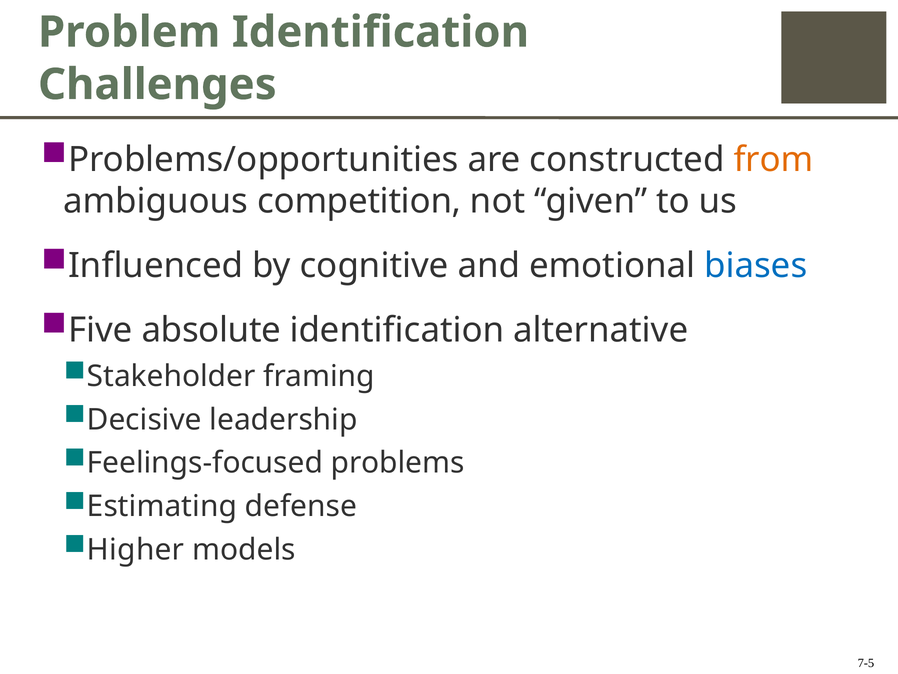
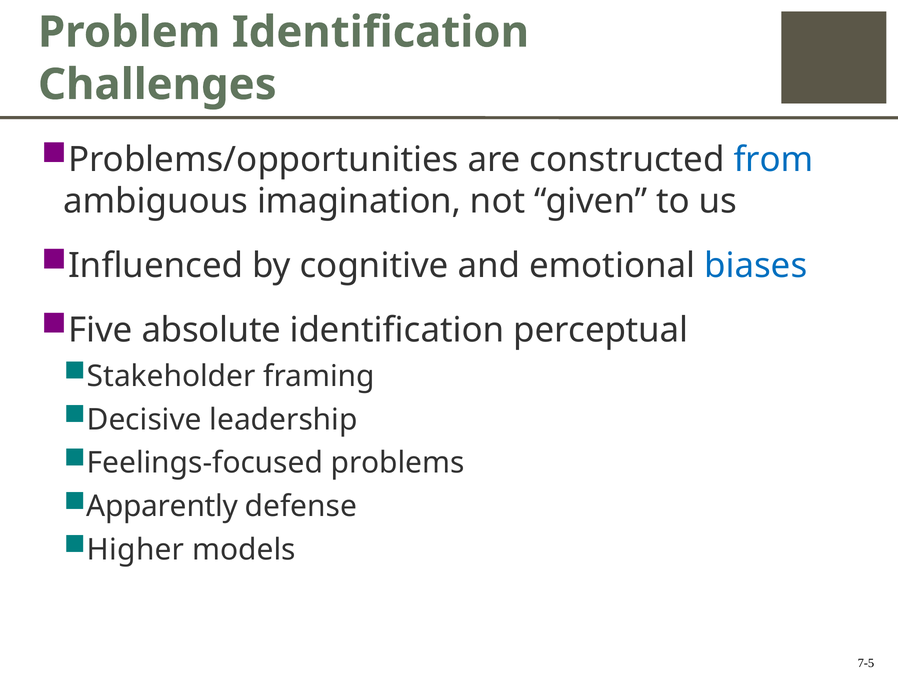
from colour: orange -> blue
competition: competition -> imagination
alternative: alternative -> perceptual
Estimating: Estimating -> Apparently
